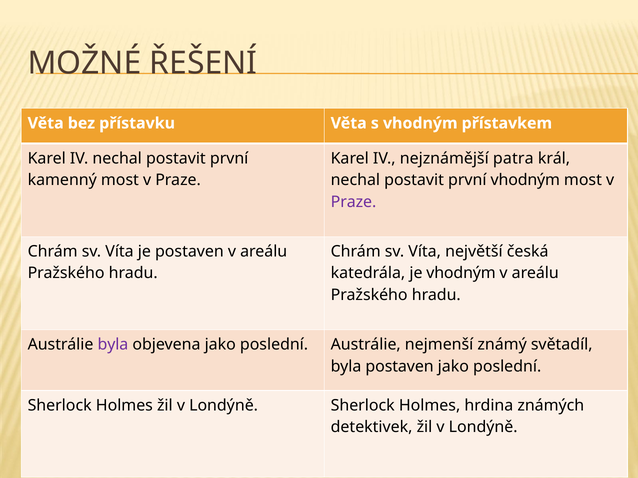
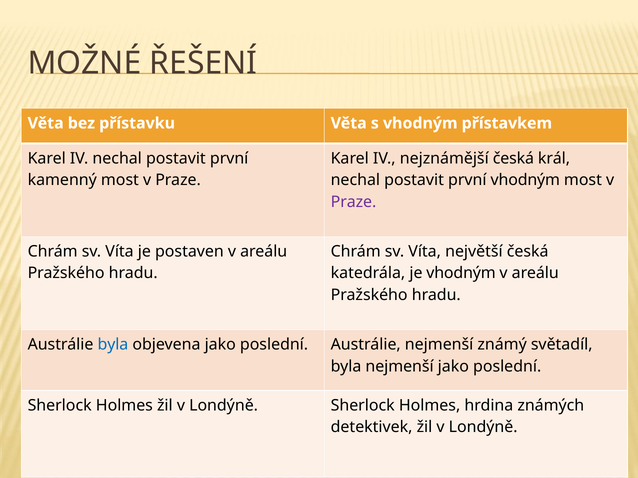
nejznámější patra: patra -> česká
byla at (113, 345) colour: purple -> blue
byla postaven: postaven -> nejmenší
